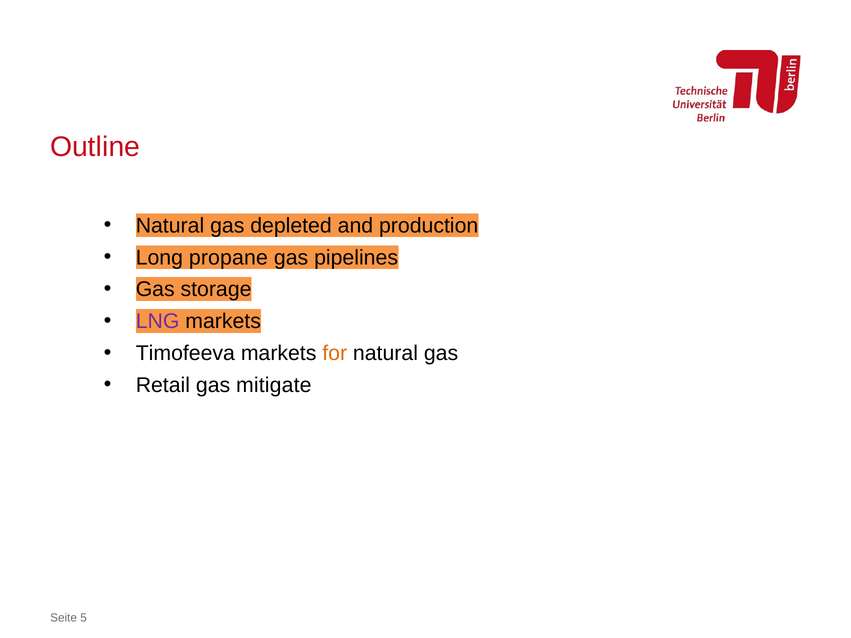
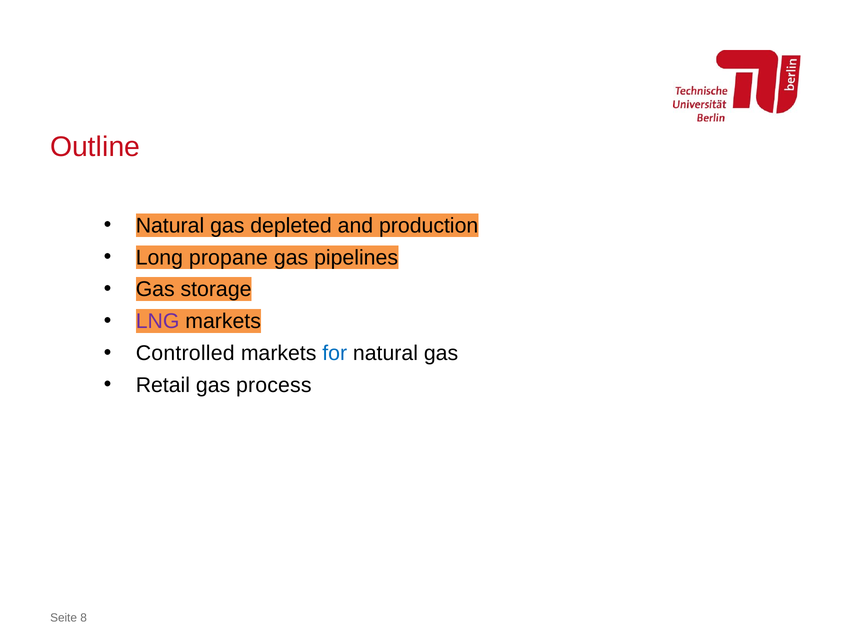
Timofeeva: Timofeeva -> Controlled
for colour: orange -> blue
mitigate: mitigate -> process
5: 5 -> 8
